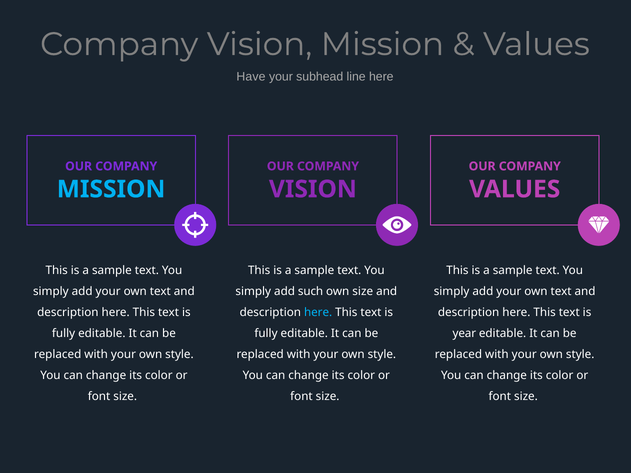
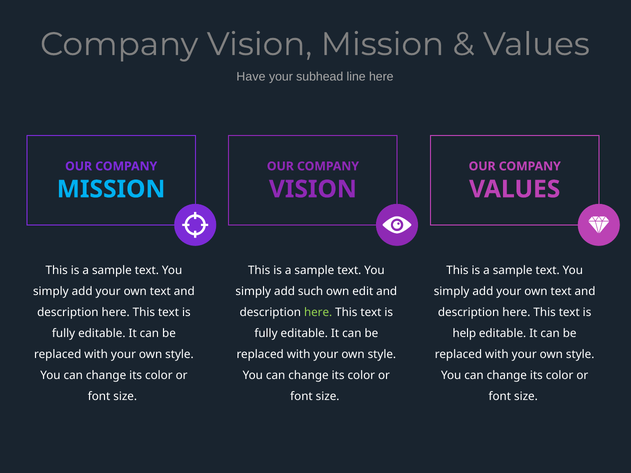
own size: size -> edit
here at (318, 313) colour: light blue -> light green
year: year -> help
